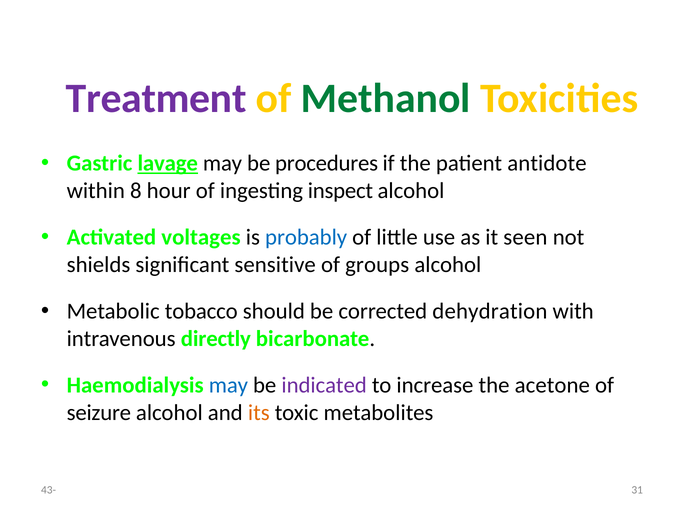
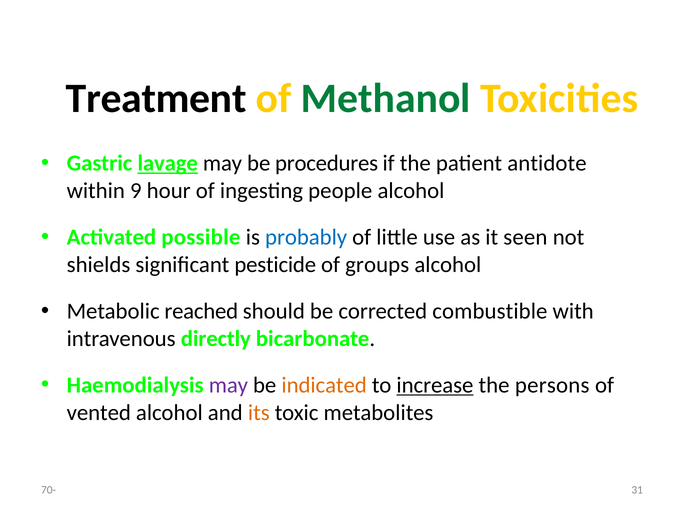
Treatment colour: purple -> black
8: 8 -> 9
inspect: inspect -> people
voltages: voltages -> possible
sensitive: sensitive -> pesticide
tobacco: tobacco -> reached
dehydration: dehydration -> combustible
may at (228, 385) colour: blue -> purple
indicated colour: purple -> orange
increase underline: none -> present
acetone: acetone -> persons
seizure: seizure -> vented
43-: 43- -> 70-
